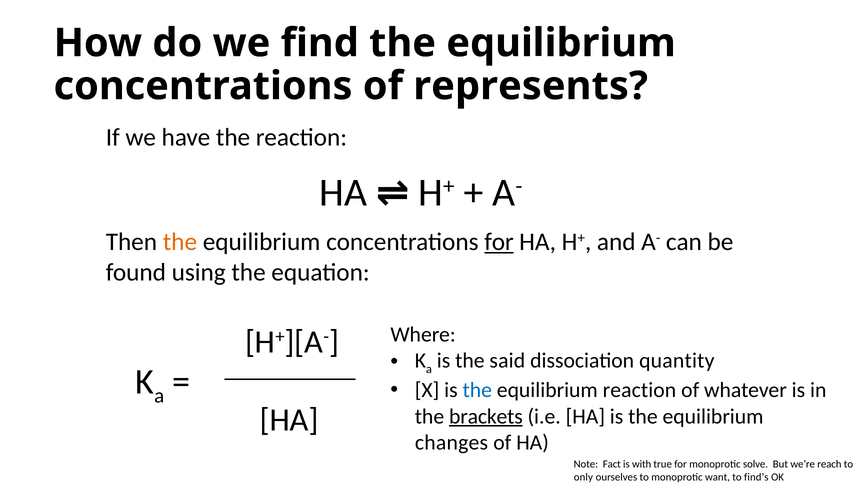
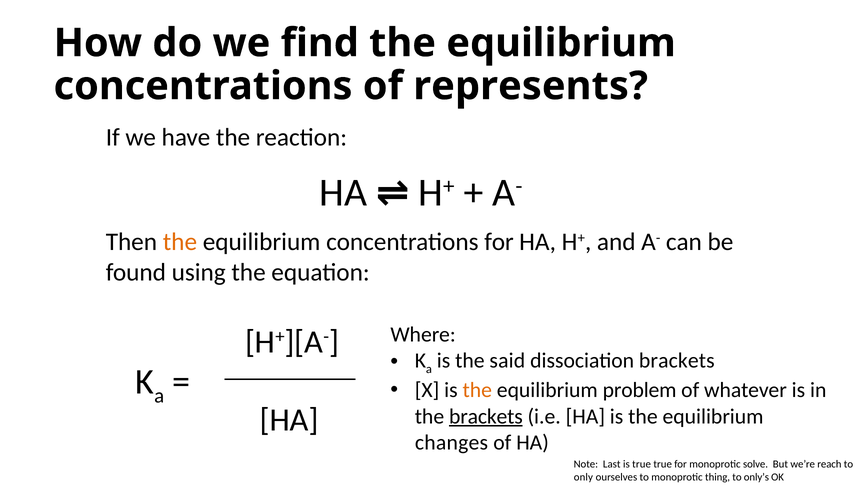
for at (499, 242) underline: present -> none
dissociation quantity: quantity -> brackets
the at (477, 390) colour: blue -> orange
equilibrium reaction: reaction -> problem
Fact: Fact -> Last
is with: with -> true
want: want -> thing
find’s: find’s -> only’s
